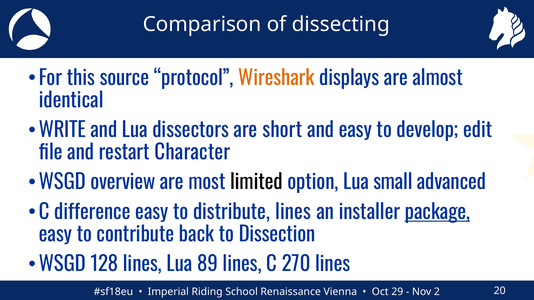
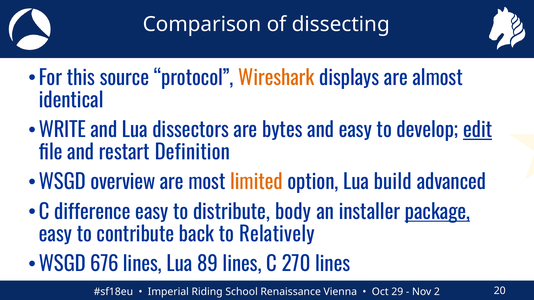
short: short -> bytes
edit underline: none -> present
Character: Character -> Definition
limited colour: black -> orange
small: small -> build
distribute lines: lines -> body
Dissection: Dissection -> Relatively
128: 128 -> 676
